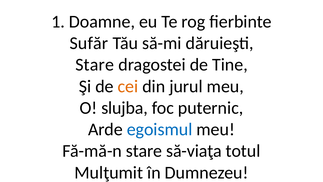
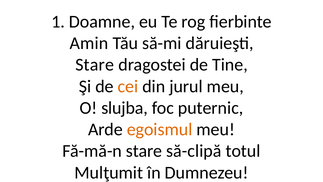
Sufăr: Sufăr -> Amin
egoismul colour: blue -> orange
să-viaţa: să-viaţa -> să-clipă
